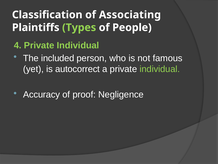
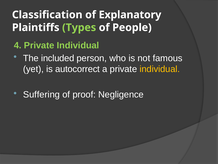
Associating: Associating -> Explanatory
individual at (160, 69) colour: light green -> yellow
Accuracy: Accuracy -> Suffering
